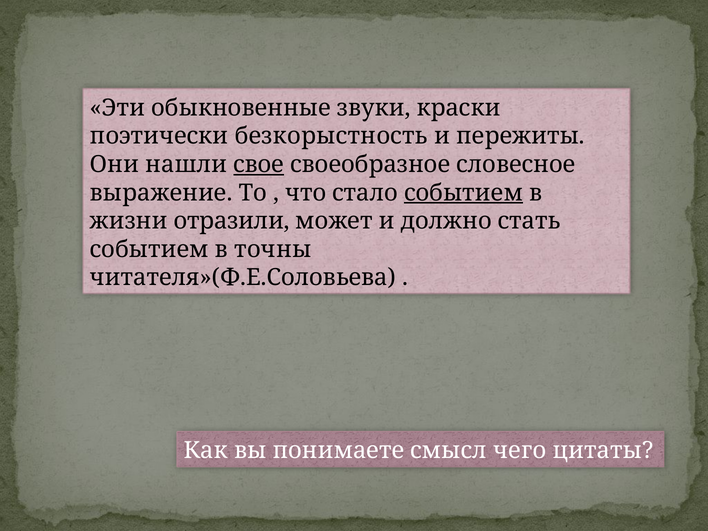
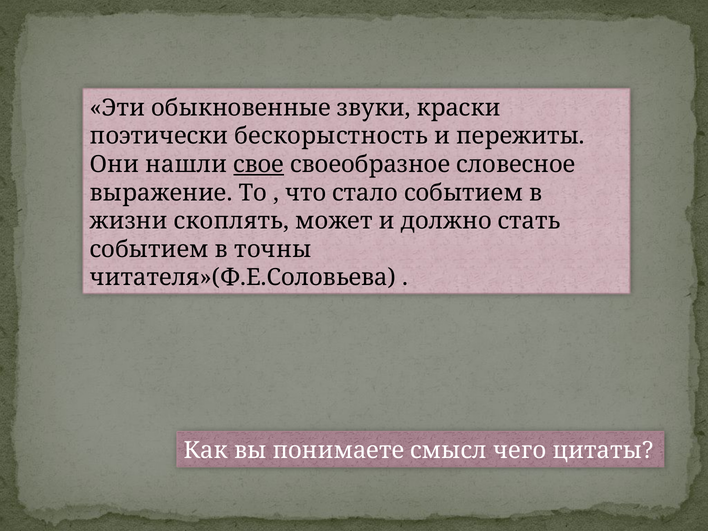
безкорыстность: безкорыстность -> бескорыстность
событием at (464, 193) underline: present -> none
отразили: отразили -> скоплять
